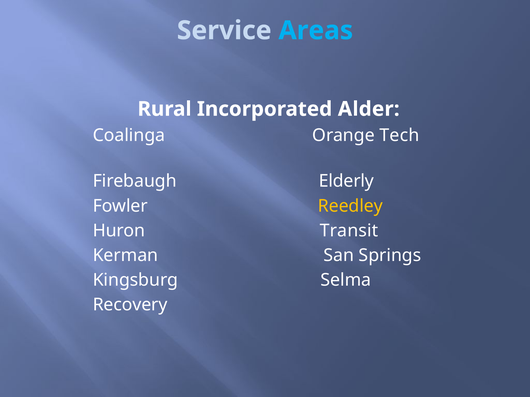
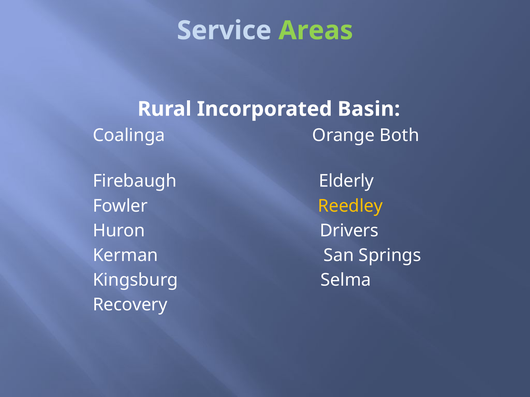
Areas colour: light blue -> light green
Alder: Alder -> Basin
Tech: Tech -> Both
Transit: Transit -> Drivers
